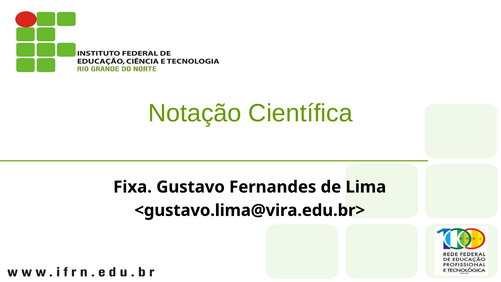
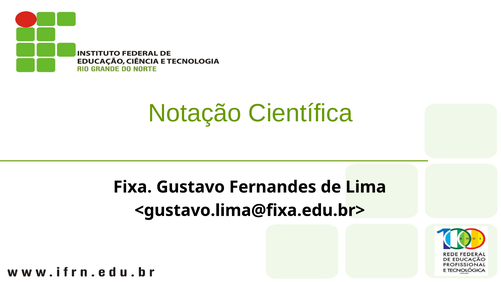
<gustavo.lima@vira.edu.br>: <gustavo.lima@vira.edu.br> -> <gustavo.lima@fixa.edu.br>
